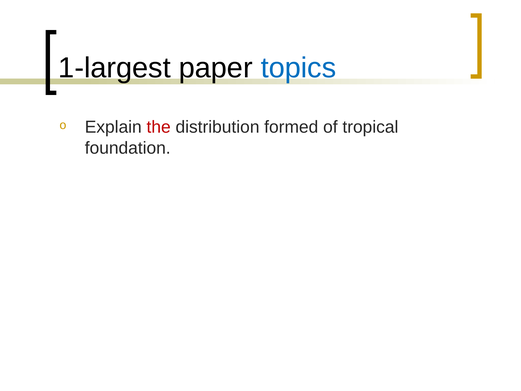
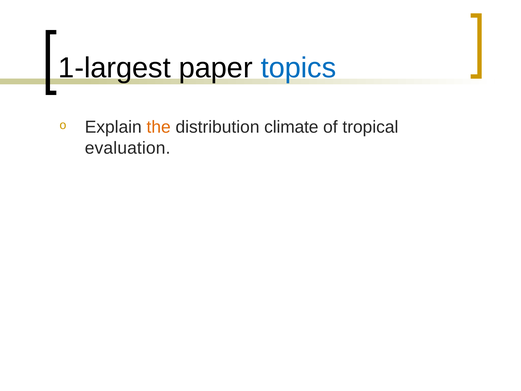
the colour: red -> orange
formed: formed -> climate
foundation: foundation -> evaluation
